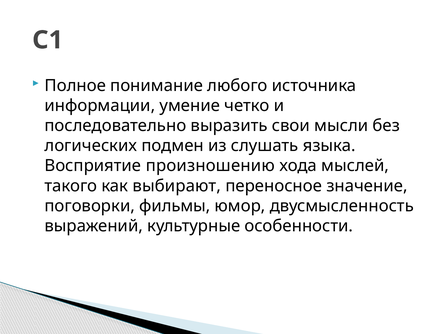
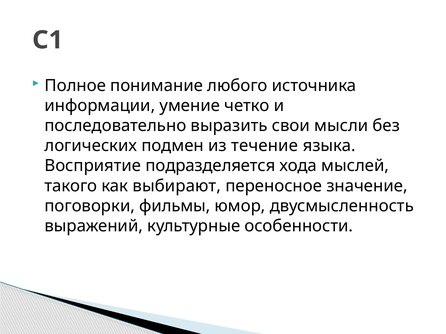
слушать: слушать -> течение
произношению: произношению -> подразделяется
